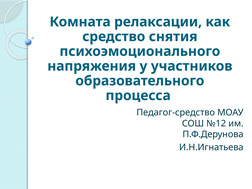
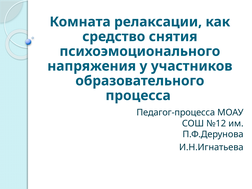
Педагог-средство: Педагог-средство -> Педагог-процесса
